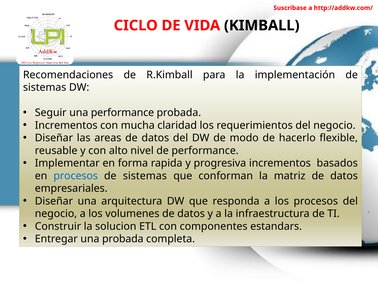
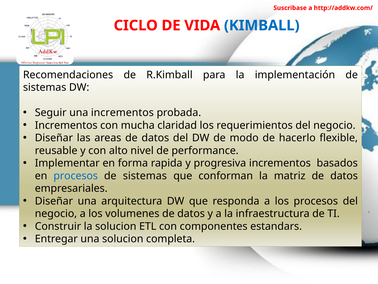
KIMBALL colour: black -> blue
una performance: performance -> incrementos
una probada: probada -> solucion
